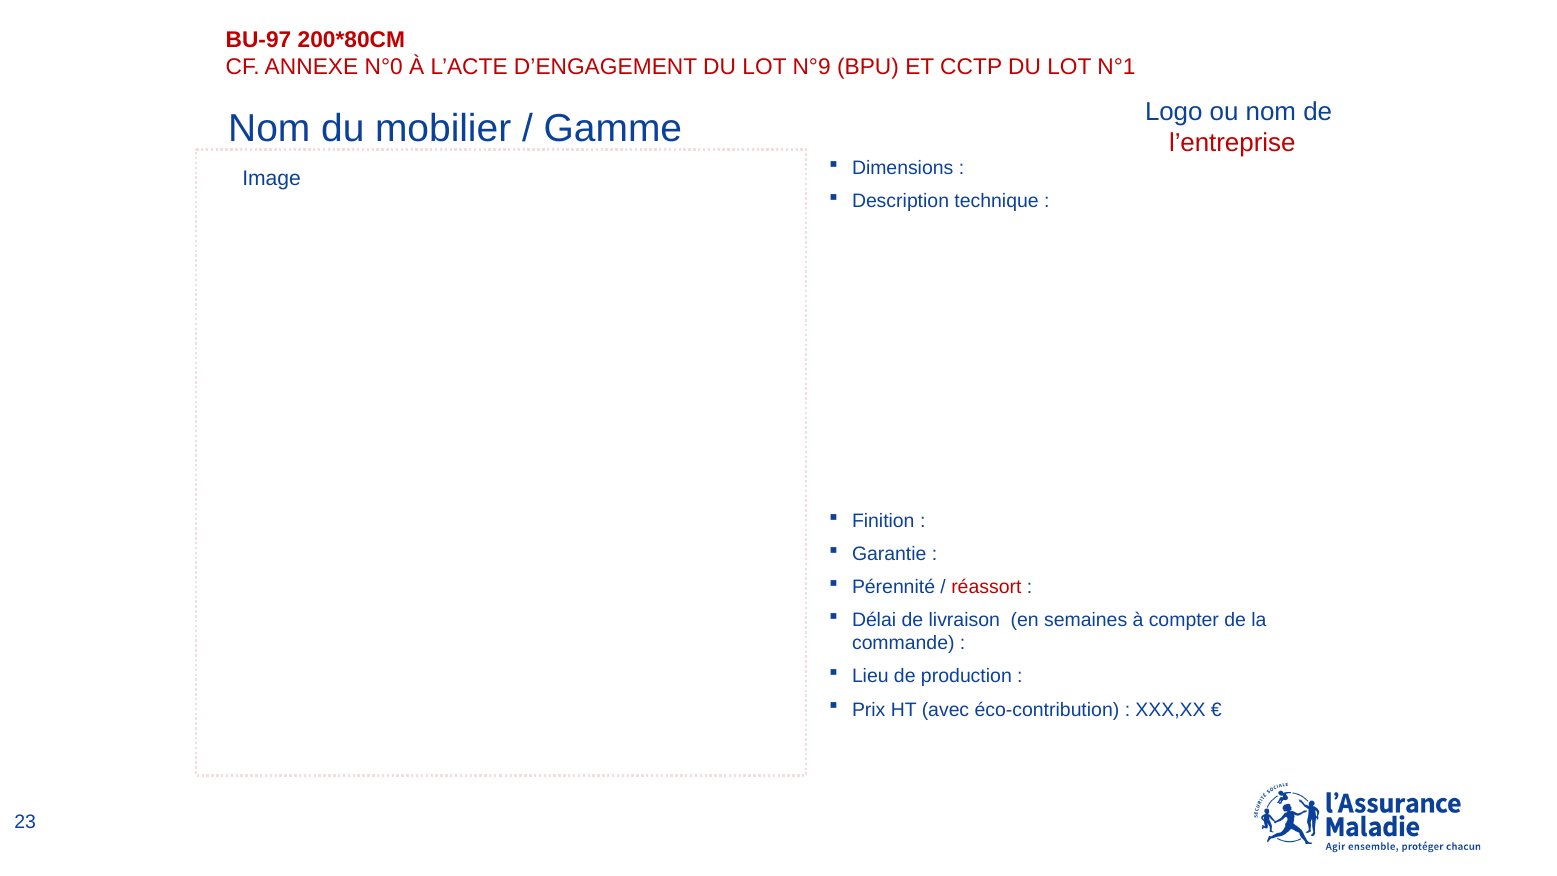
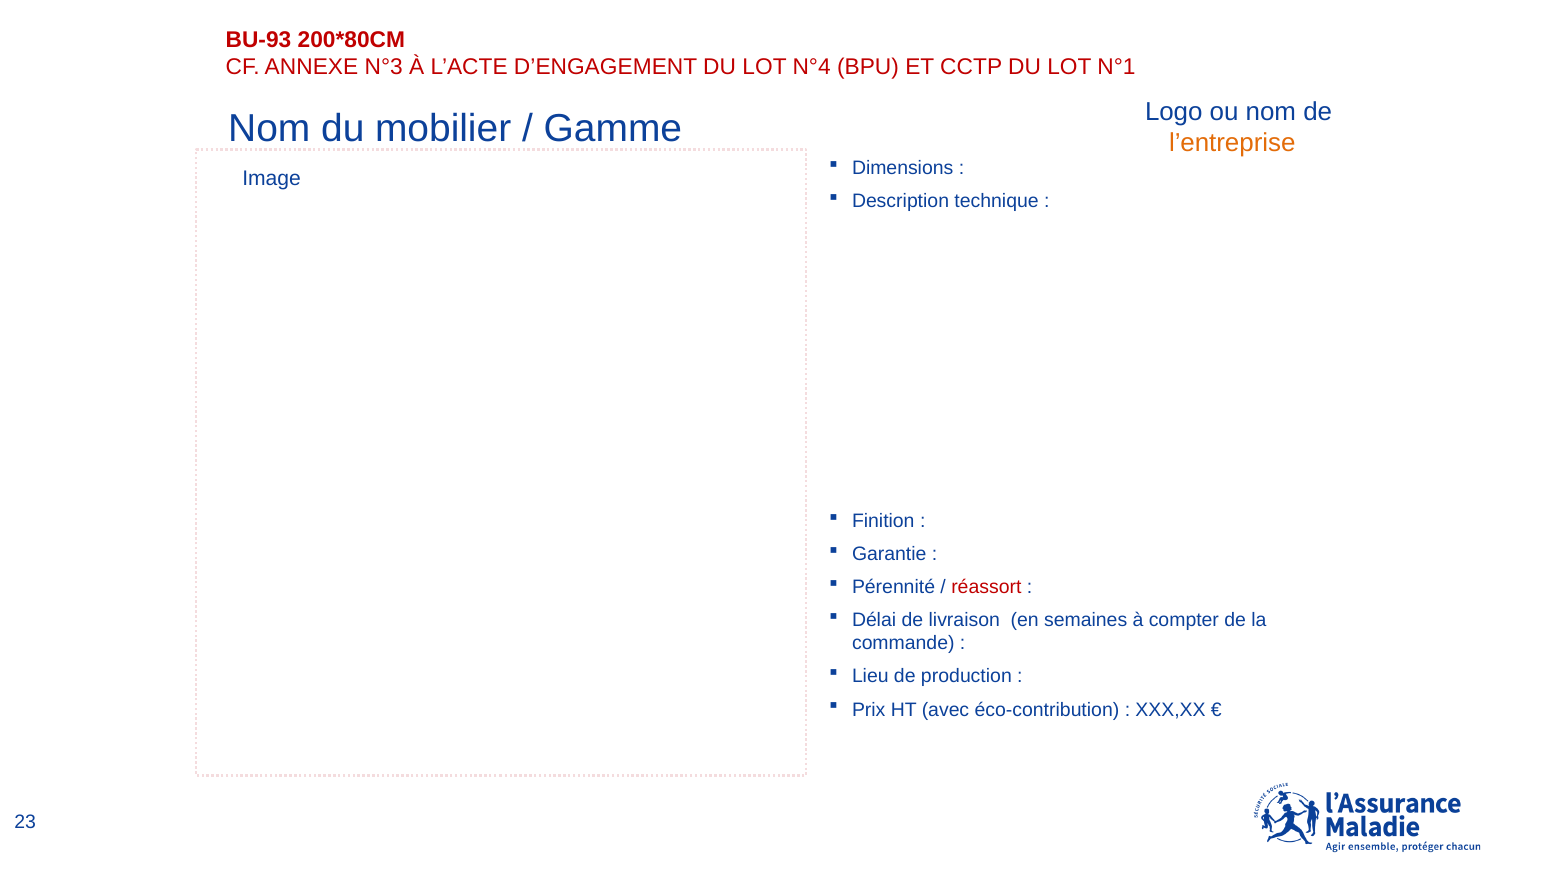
BU-97: BU-97 -> BU-93
N°0: N°0 -> N°3
N°9: N°9 -> N°4
l’entreprise colour: red -> orange
